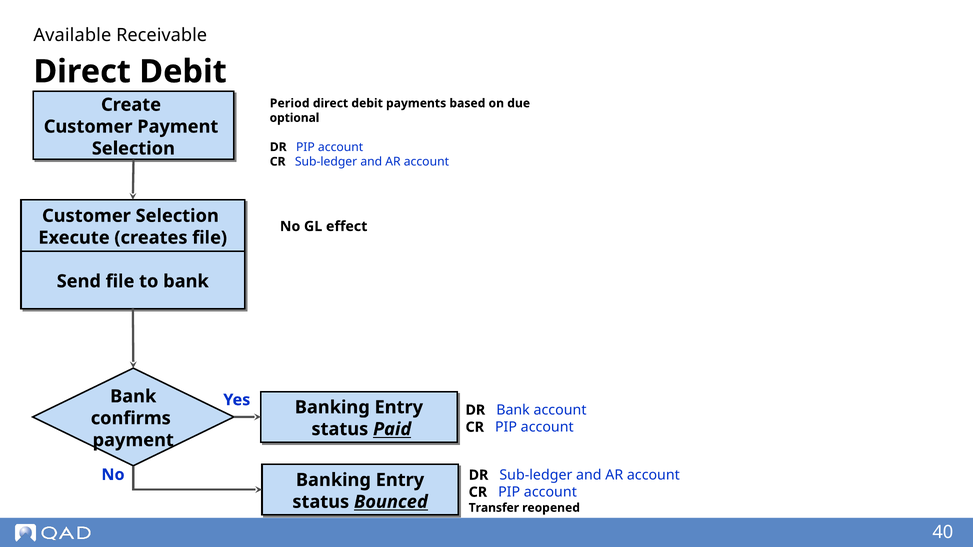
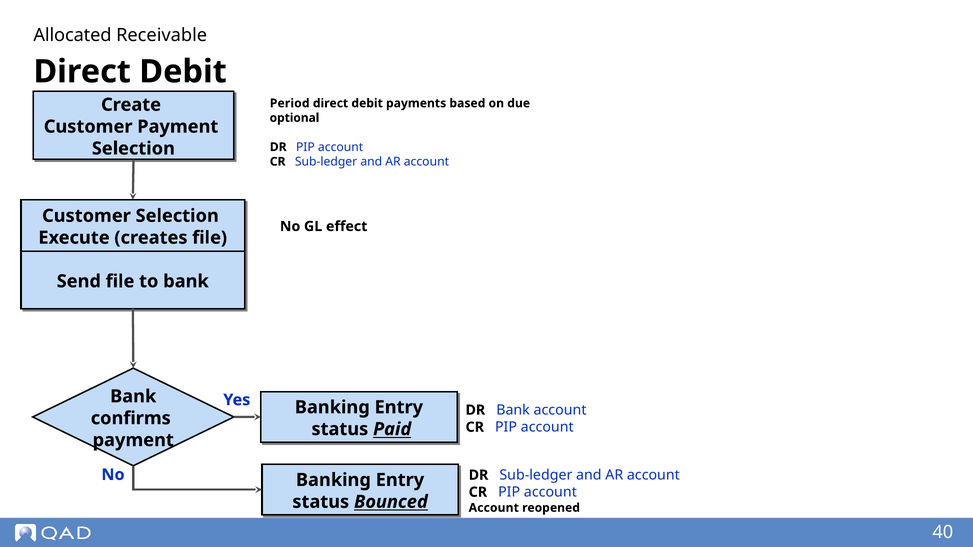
Available: Available -> Allocated
Transfer at (494, 508): Transfer -> Account
